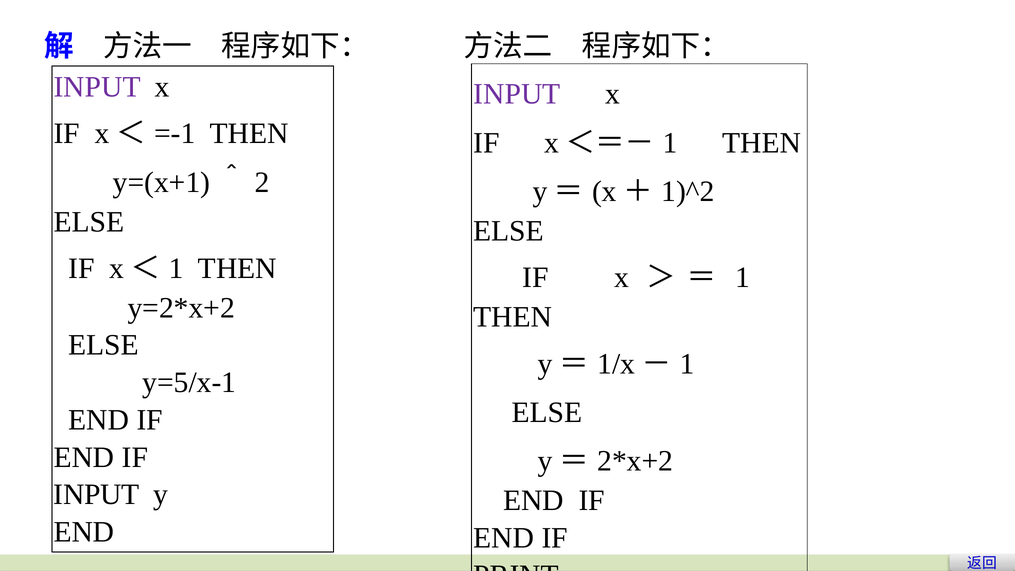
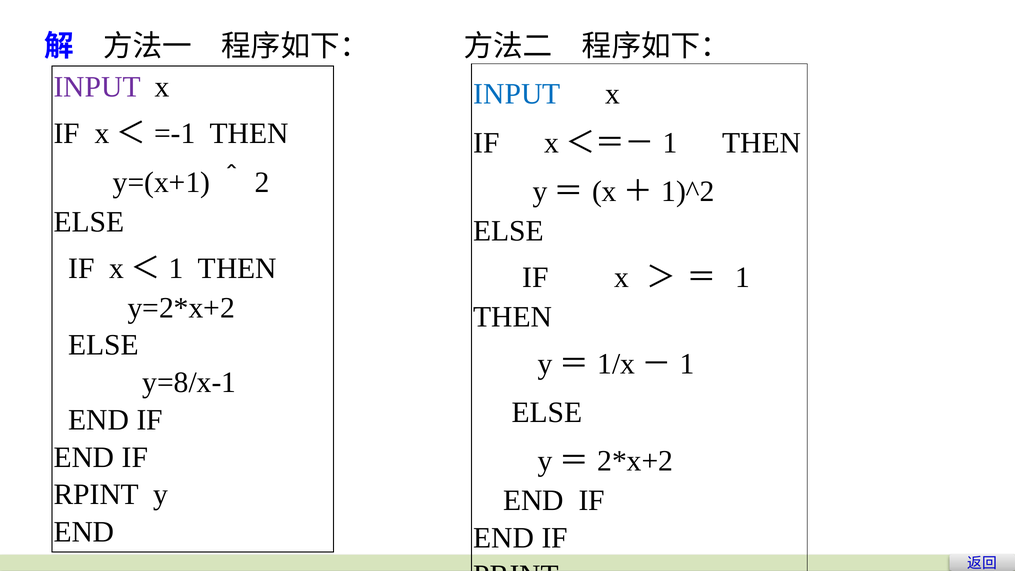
INPUT at (517, 94) colour: purple -> blue
y=5/x-1: y=5/x-1 -> y=8/x-1
INPUT at (96, 495): INPUT -> RPINT
